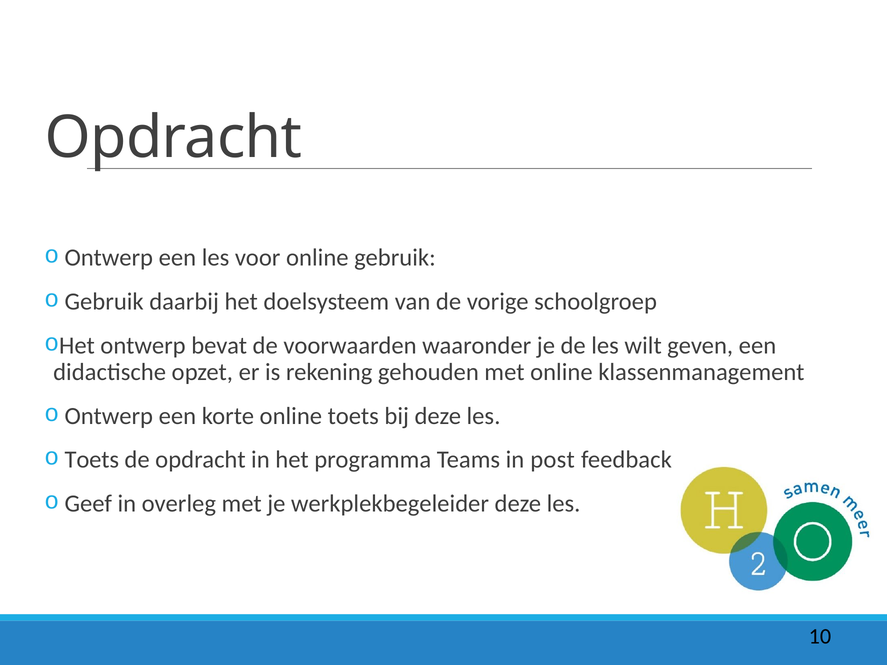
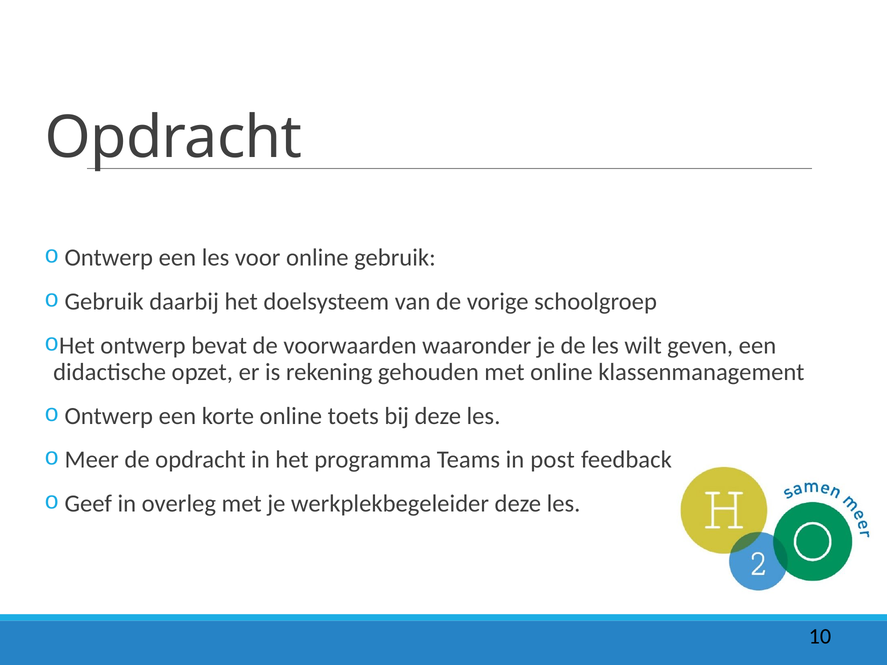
Toets at (92, 460): Toets -> Meer
